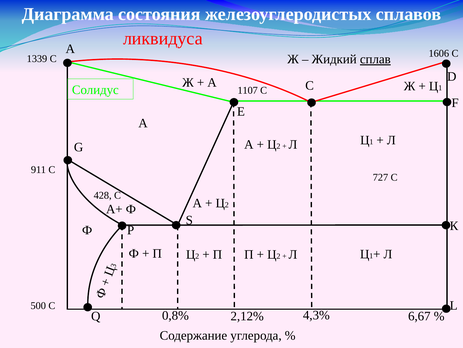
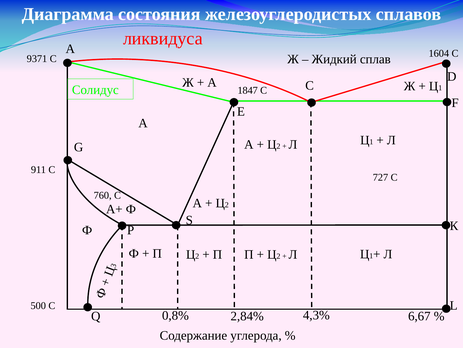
1606: 1606 -> 1604
сплав underline: present -> none
1339: 1339 -> 9371
1107: 1107 -> 1847
428: 428 -> 760
2,12%: 2,12% -> 2,84%
